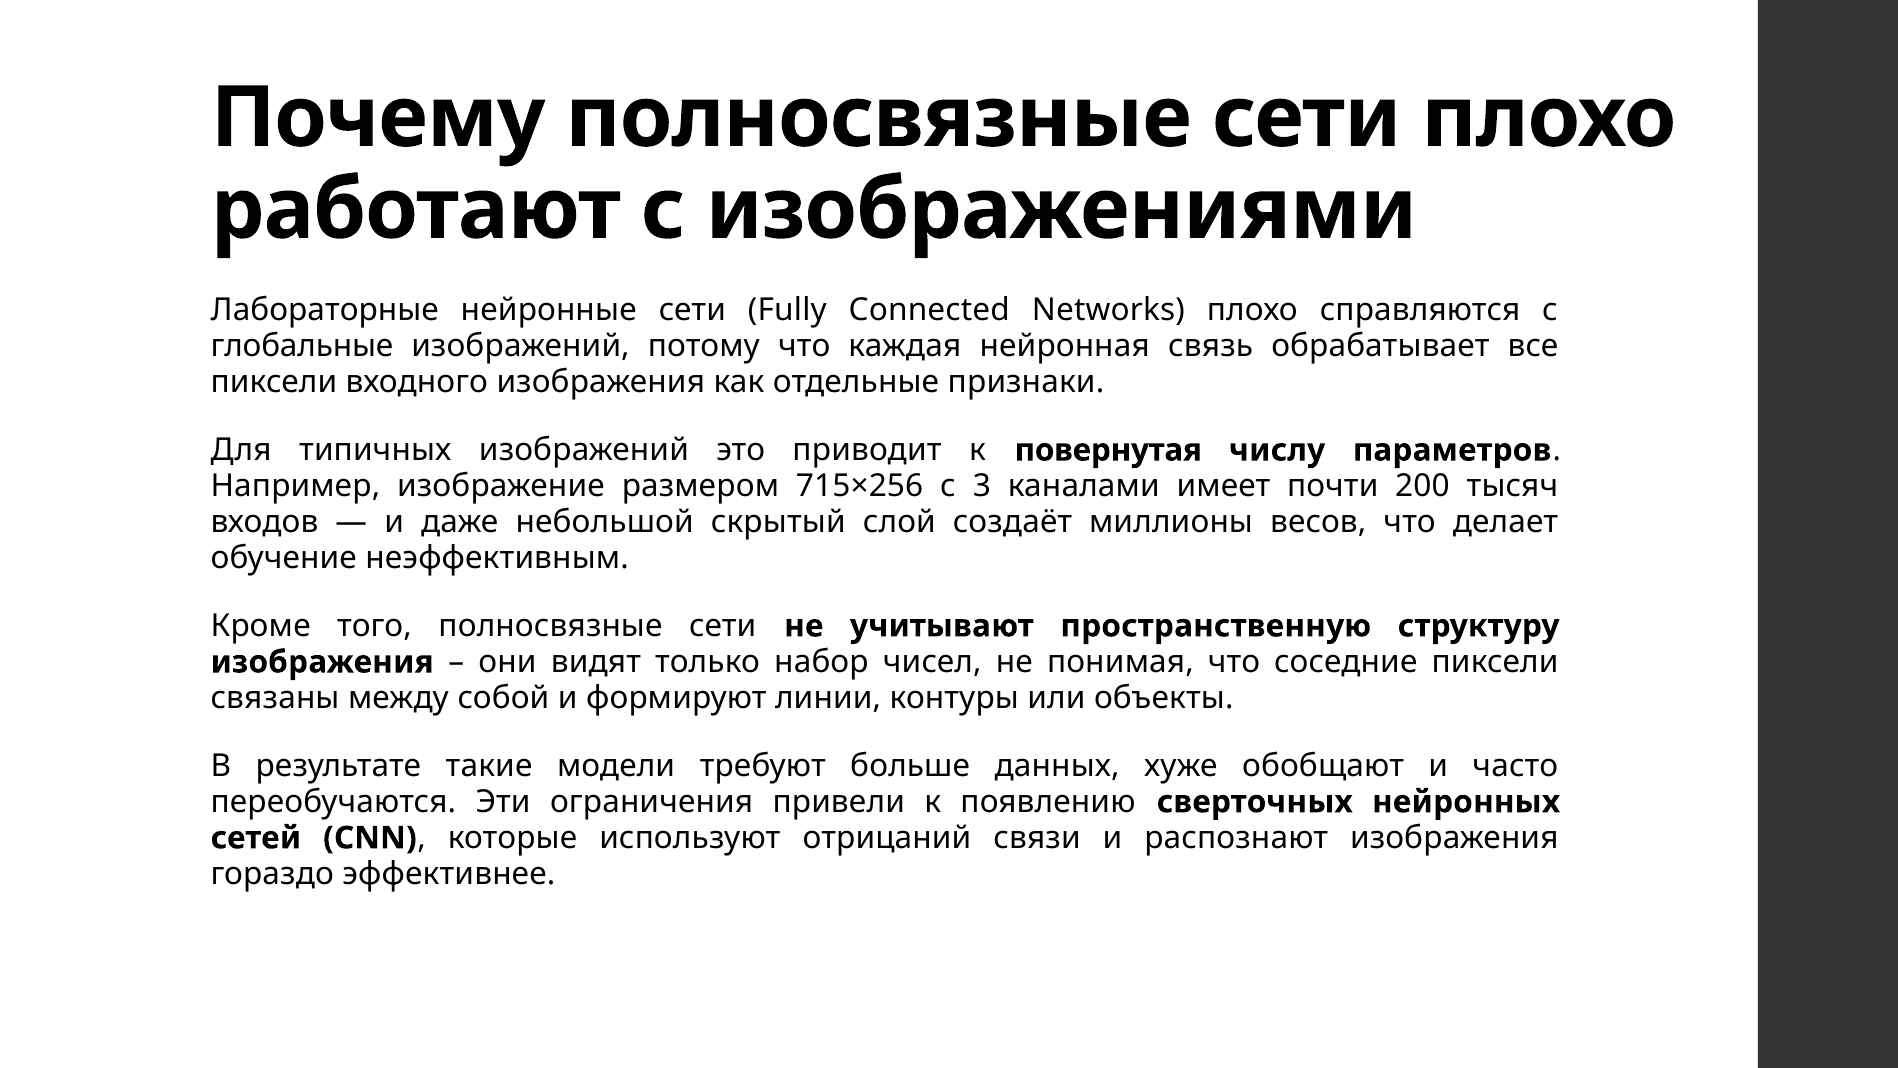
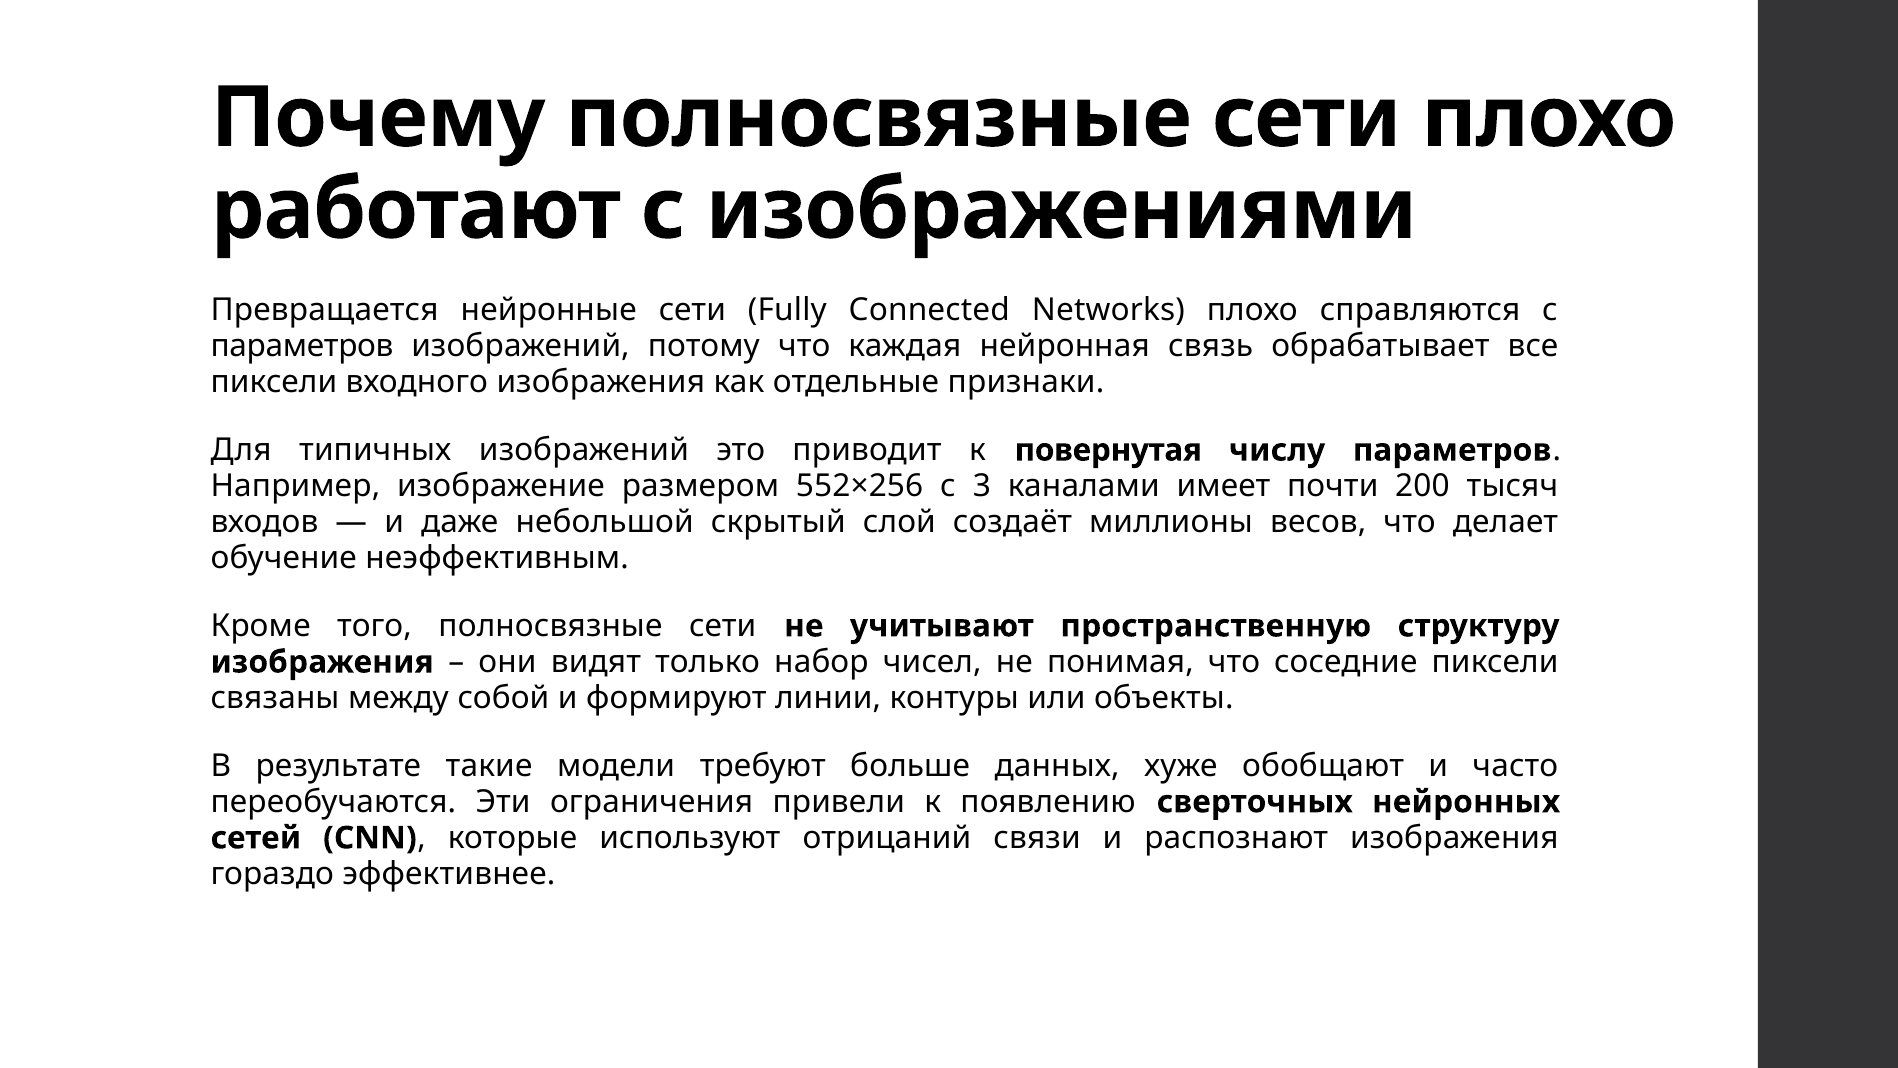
Лабораторные: Лабораторные -> Превращается
глобальные at (302, 346): глобальные -> параметров
715×256: 715×256 -> 552×256
